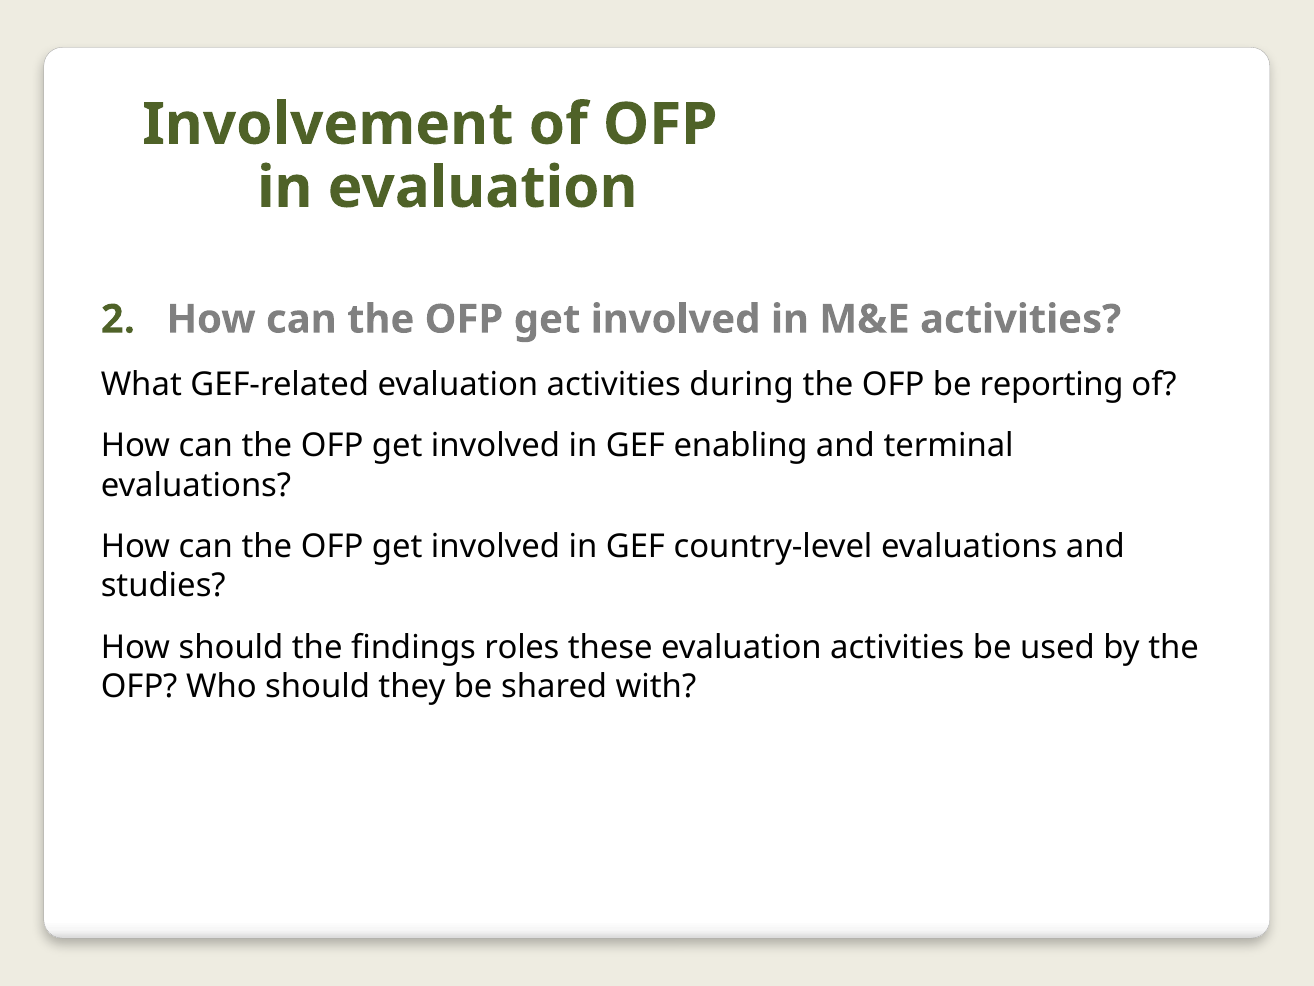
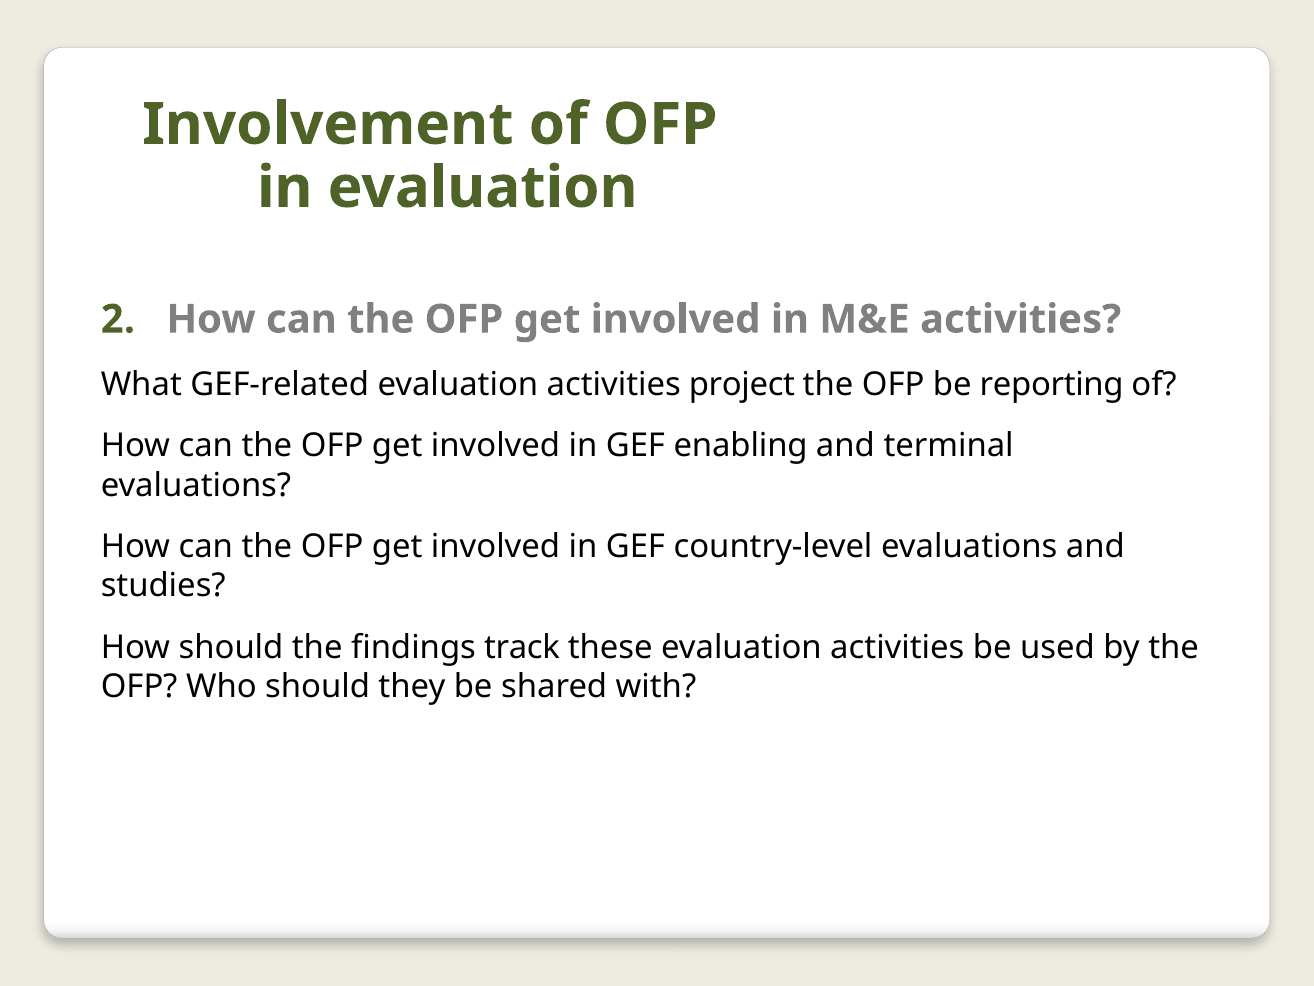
during: during -> project
roles: roles -> track
